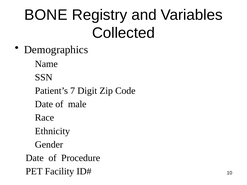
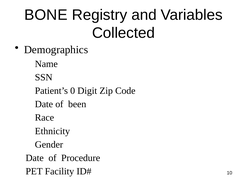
7: 7 -> 0
male: male -> been
